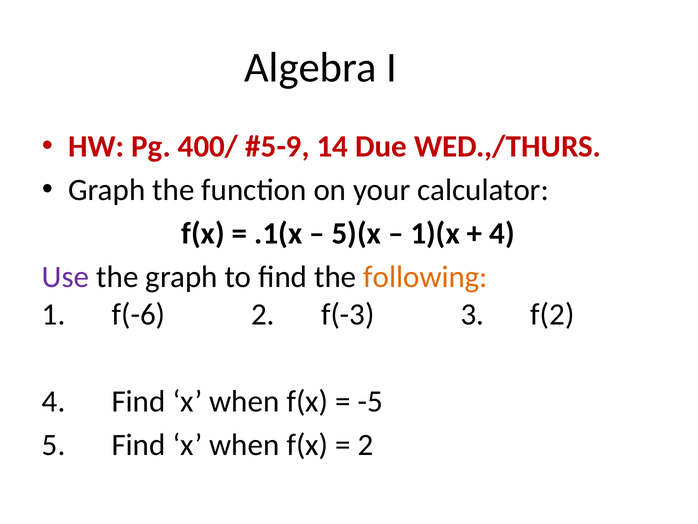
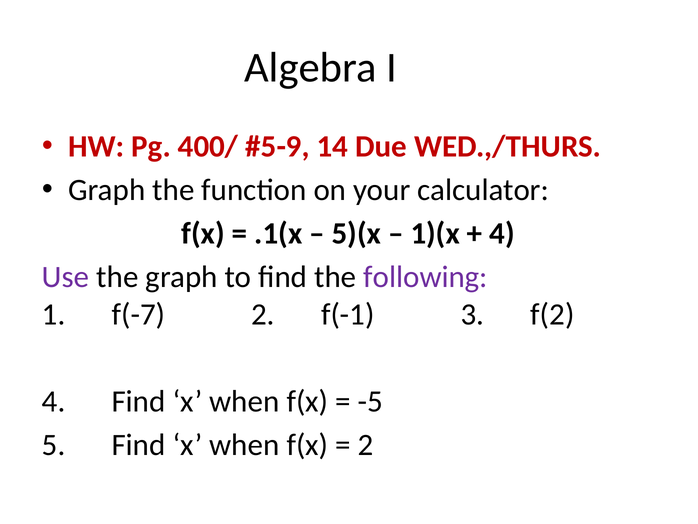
following colour: orange -> purple
f(-6: f(-6 -> f(-7
f(-3: f(-3 -> f(-1
